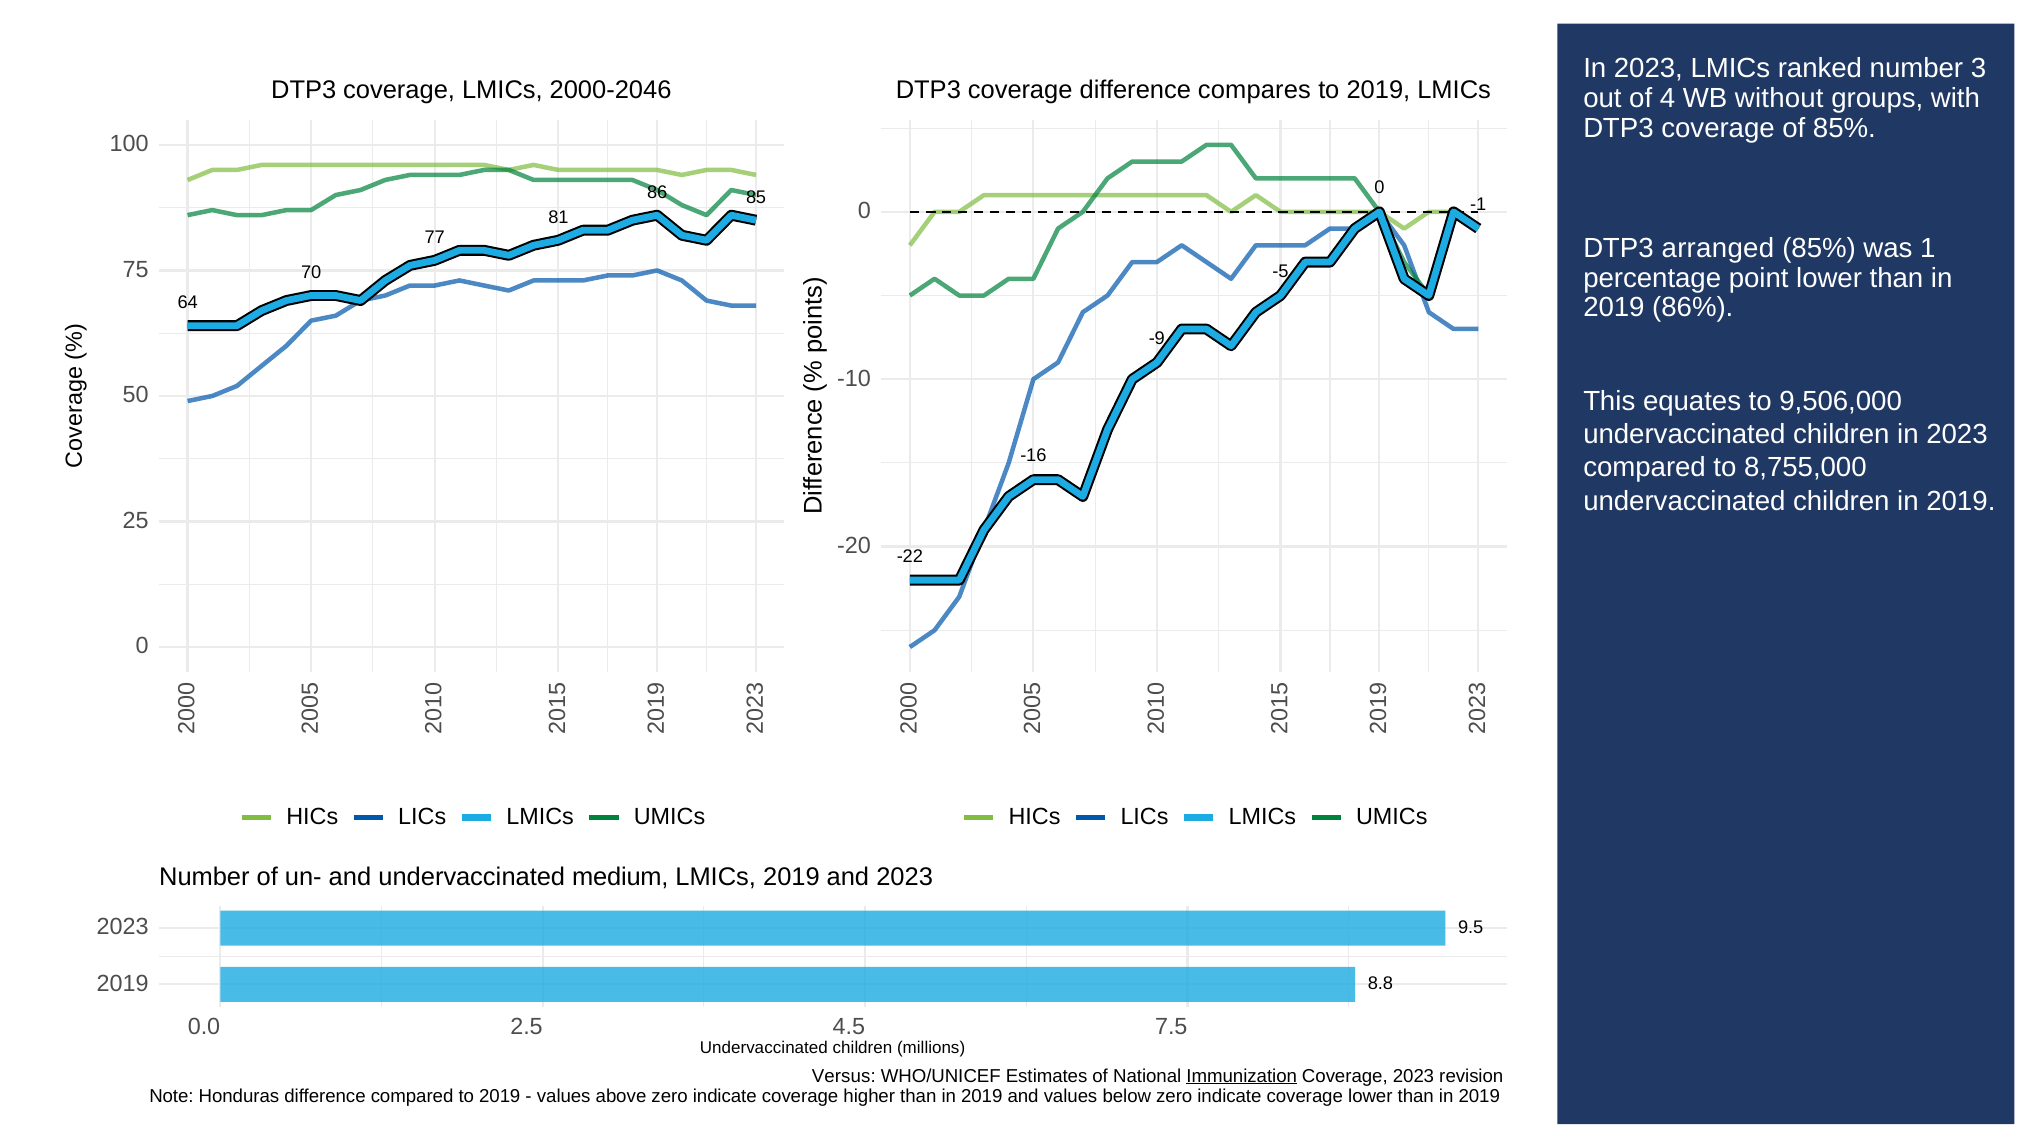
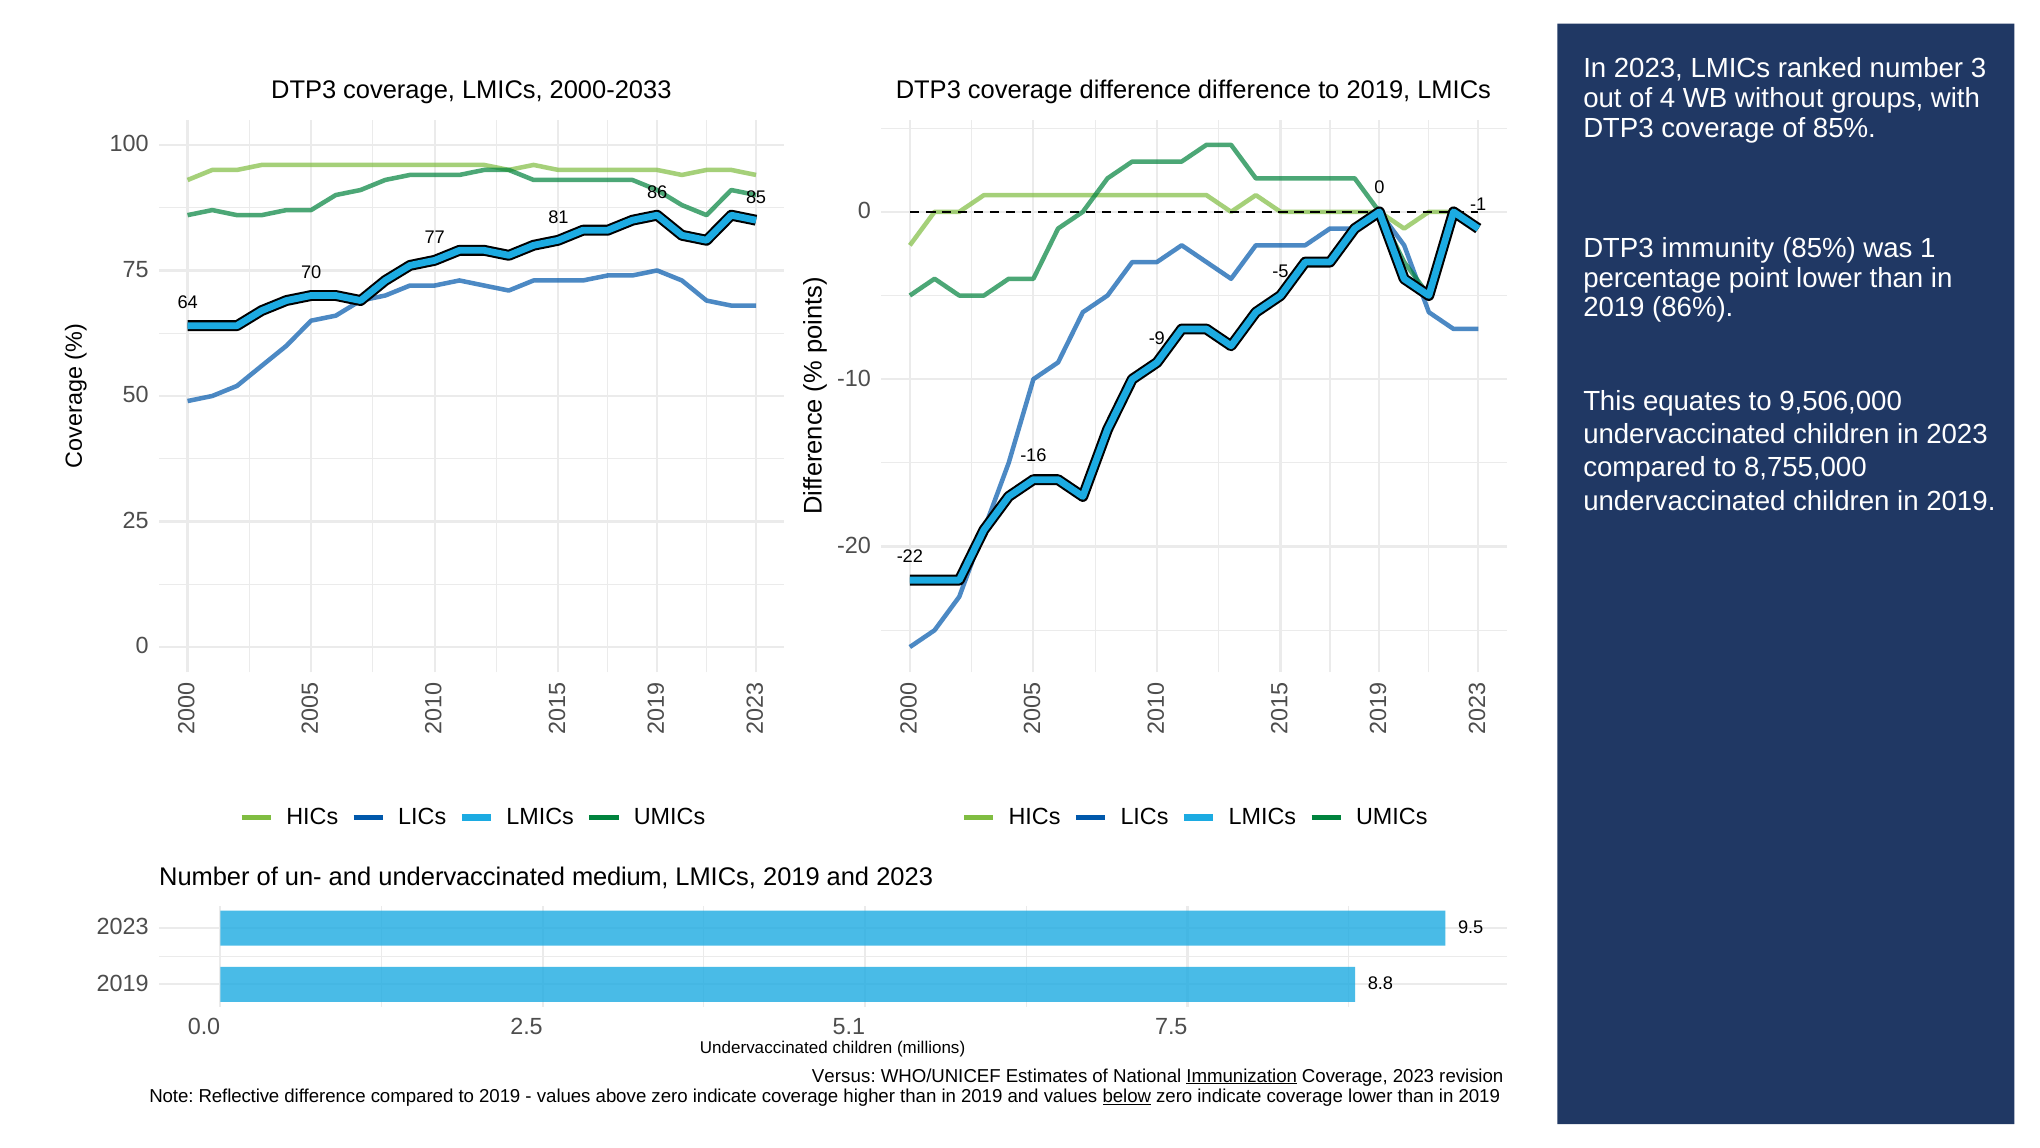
2000-2046: 2000-2046 -> 2000-2033
difference compares: compares -> difference
arranged: arranged -> immunity
4.5: 4.5 -> 5.1
Honduras: Honduras -> Reflective
below underline: none -> present
